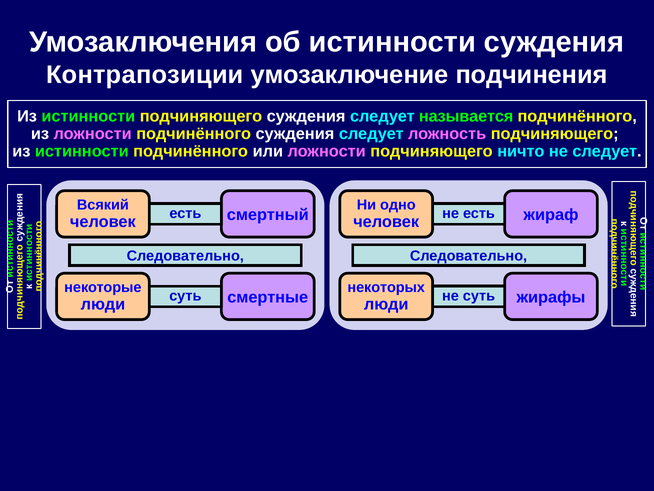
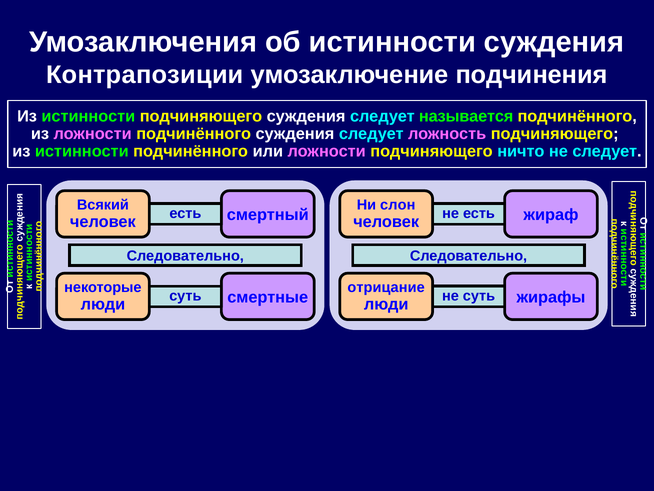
одно: одно -> слон
некоторых: некоторых -> отрицание
